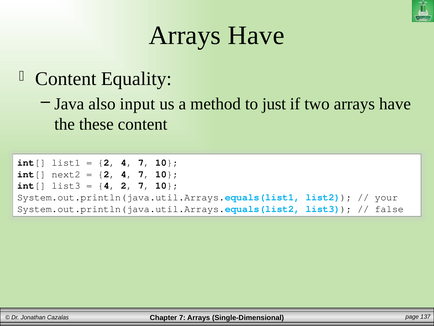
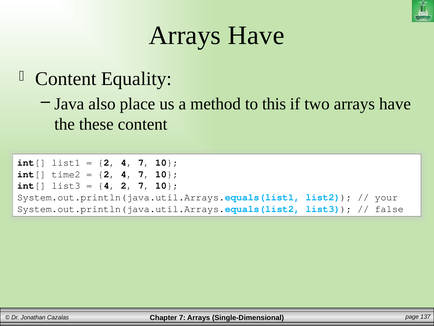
input: input -> place
just: just -> this
next2: next2 -> time2
